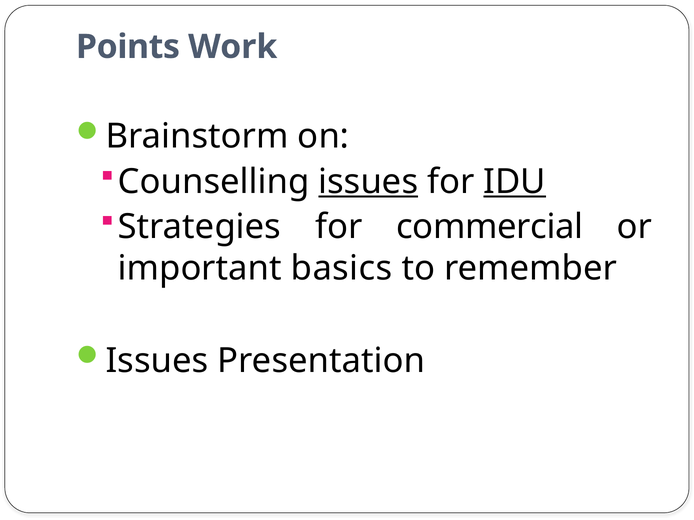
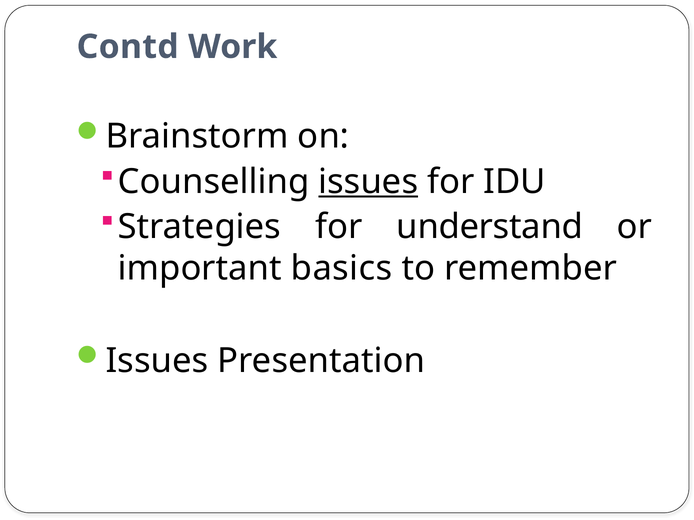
Points: Points -> Contd
IDU underline: present -> none
commercial: commercial -> understand
